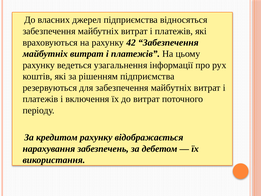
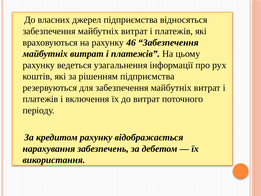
42: 42 -> 46
